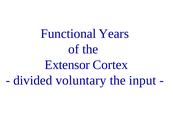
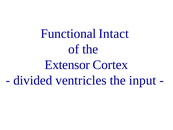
Years: Years -> Intact
voluntary: voluntary -> ventricles
